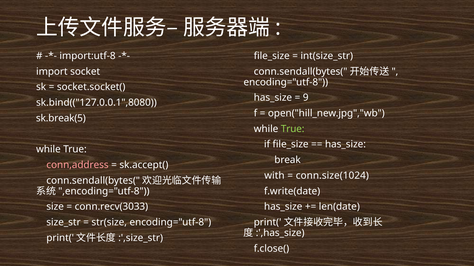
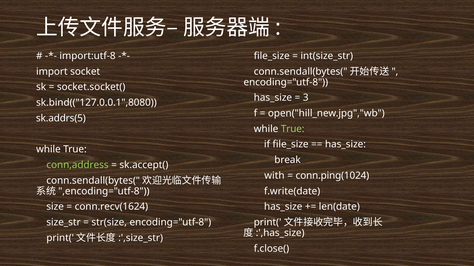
9: 9 -> 3
sk.break(5: sk.break(5 -> sk.addrs(5
conn,address colour: pink -> light green
conn.size(1024: conn.size(1024 -> conn.ping(1024
conn.recv(3033: conn.recv(3033 -> conn.recv(1624
